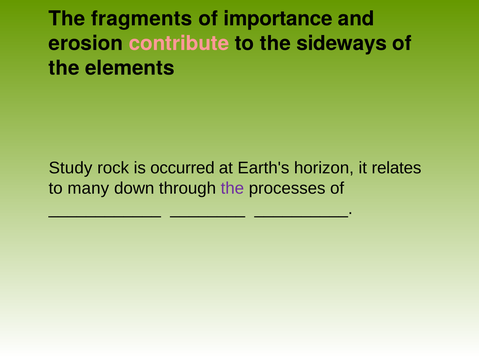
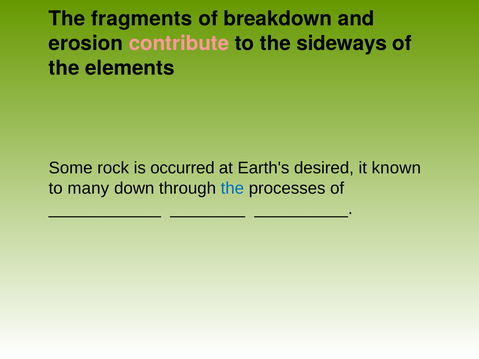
importance: importance -> breakdown
Study: Study -> Some
horizon: horizon -> desired
relates: relates -> known
the at (232, 188) colour: purple -> blue
